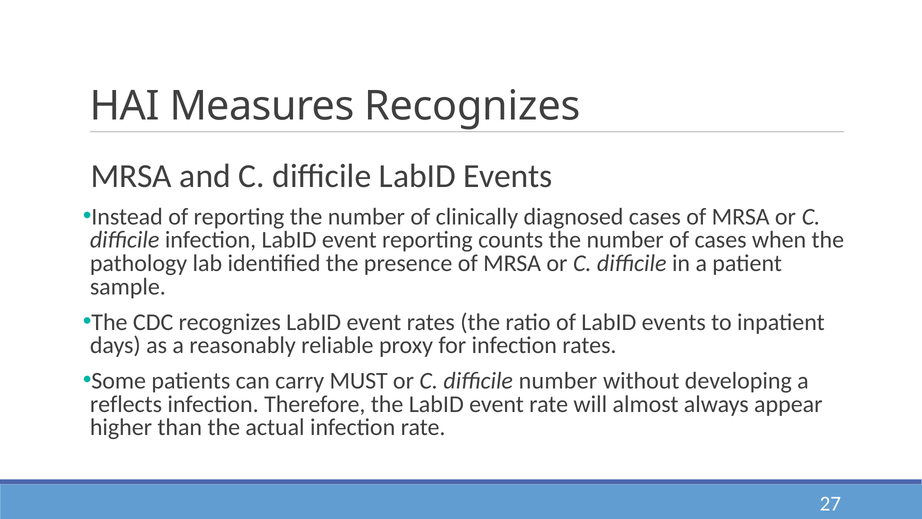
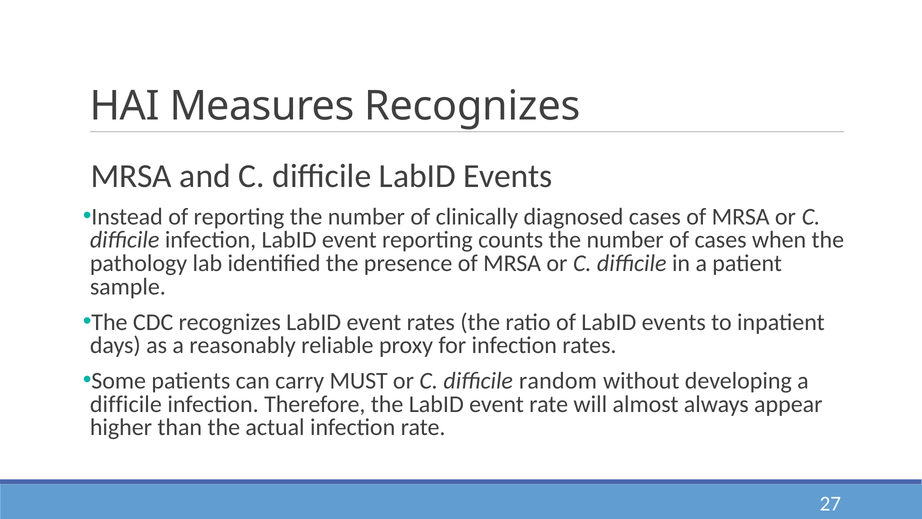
difficile number: number -> random
reflects at (126, 404): reflects -> difficile
